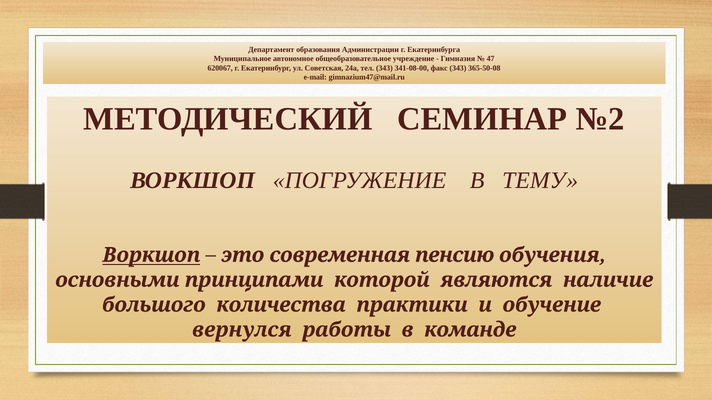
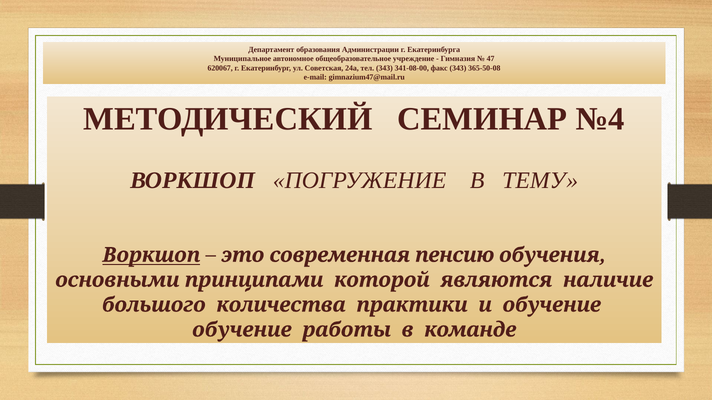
№2: №2 -> №4
вернулся at (242, 330): вернулся -> обучение
